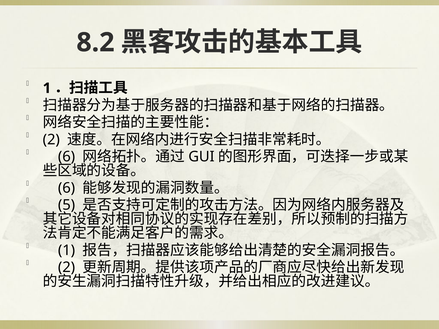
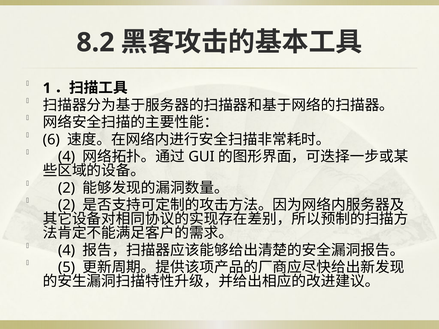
2 at (51, 140): 2 -> 6
6 at (67, 157): 6 -> 4
6 at (67, 188): 6 -> 2
5 at (67, 205): 5 -> 2
1 at (67, 250): 1 -> 4
2 at (67, 268): 2 -> 5
